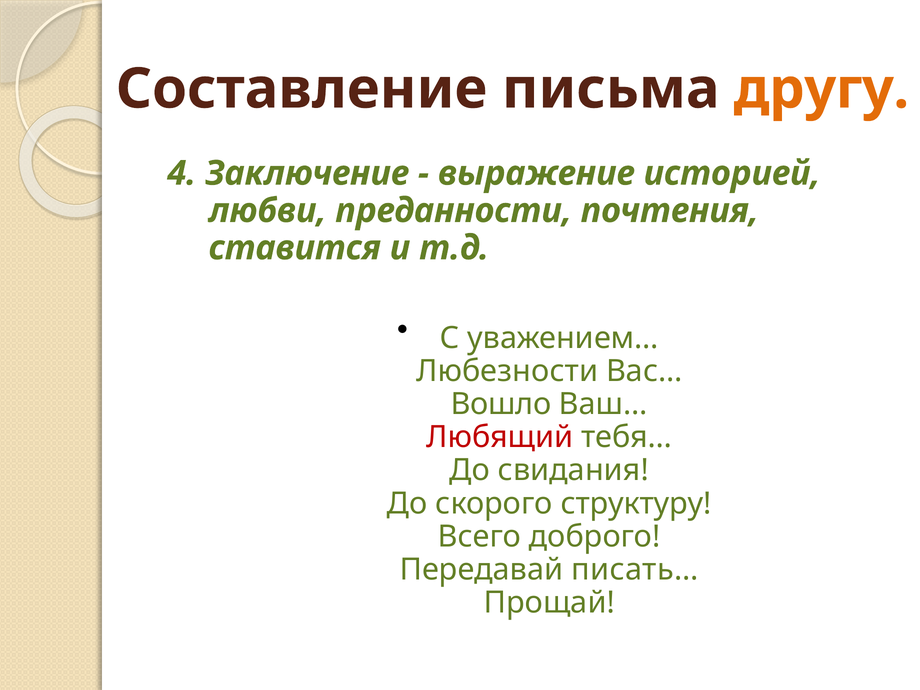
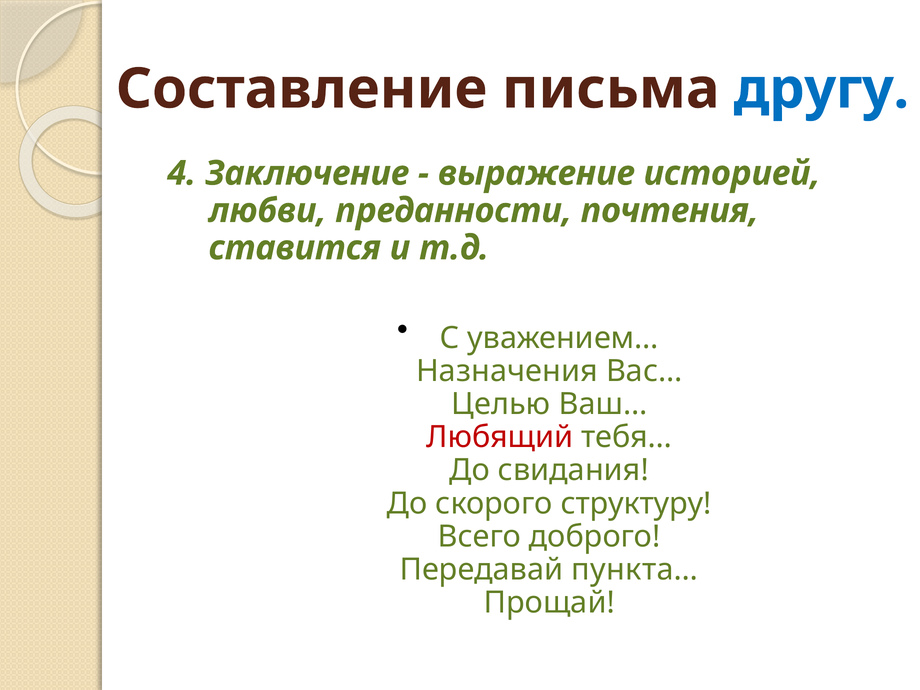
другу colour: orange -> blue
Любезности: Любезности -> Назначения
Вошло: Вошло -> Целью
писать…: писать… -> пункта…
